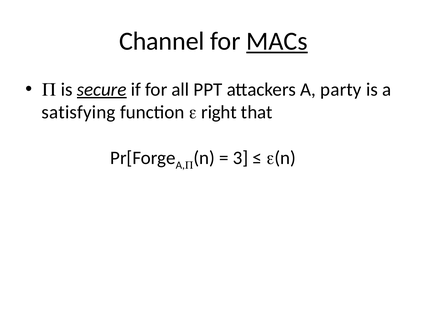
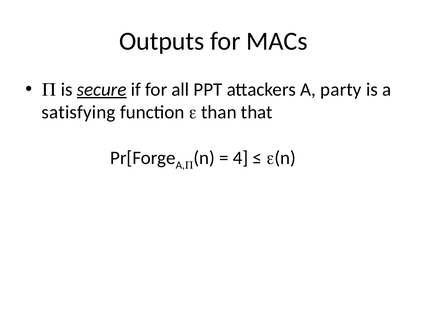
Channel: Channel -> Outputs
MACs underline: present -> none
right: right -> than
3: 3 -> 4
